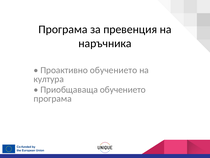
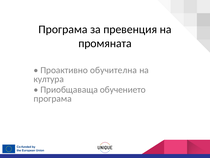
наръчника: наръчника -> промяната
Проактивно обучението: обучението -> обучителна
